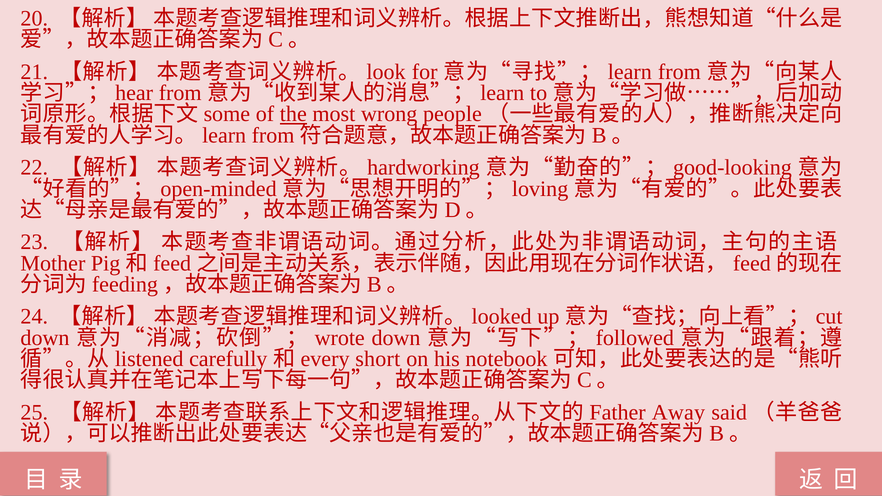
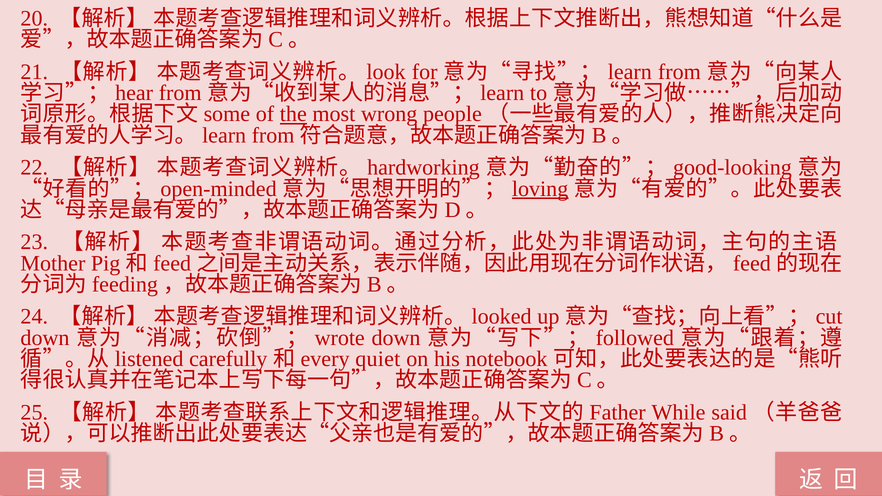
loving underline: none -> present
short: short -> quiet
Away: Away -> While
